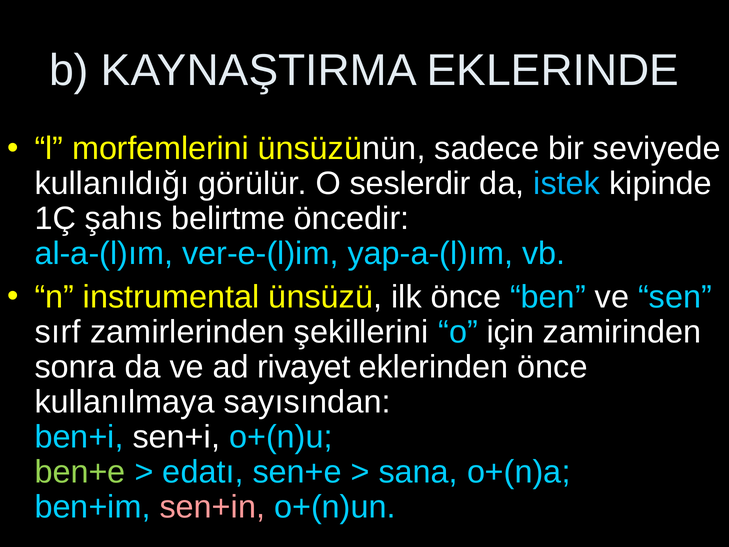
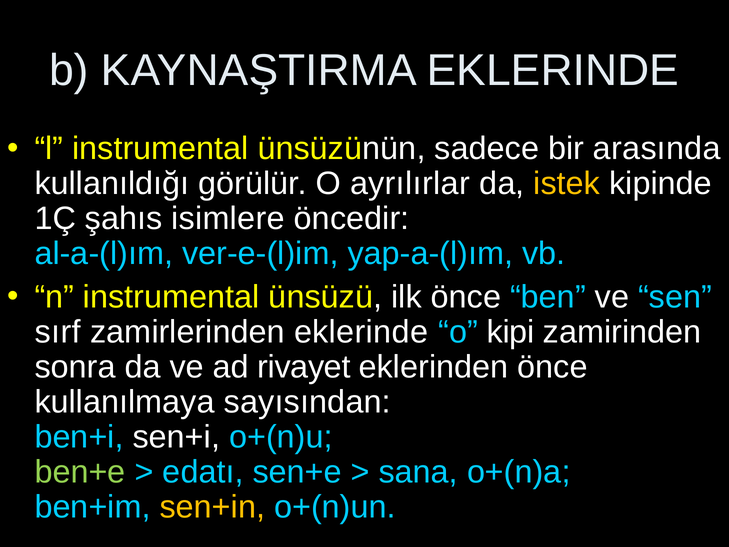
l morfemlerini: morfemlerini -> instrumental
seviyede: seviyede -> arasında
seslerdir: seslerdir -> ayrılırlar
istek colour: light blue -> yellow
belirtme: belirtme -> isimlere
zamirlerinden şekillerini: şekillerini -> eklerinde
için: için -> kipi
sen+in colour: pink -> yellow
